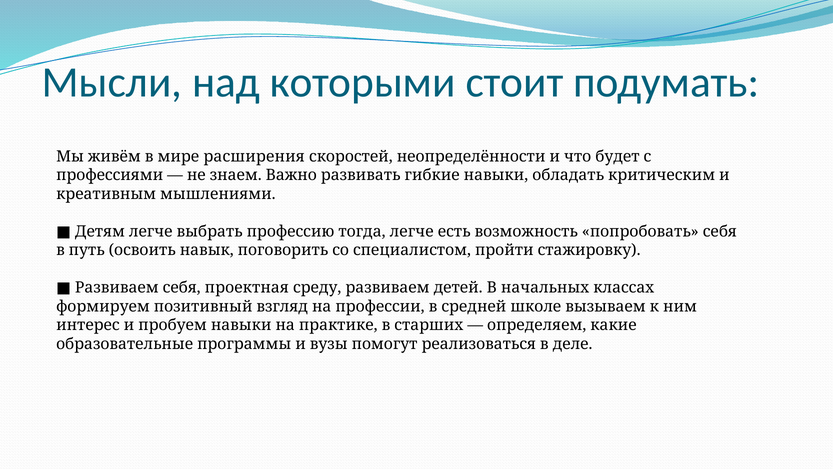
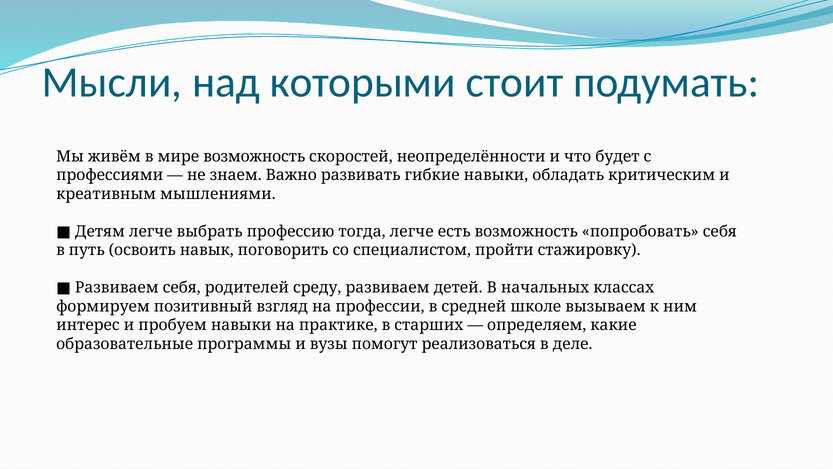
мире расширения: расширения -> возможность
проектная: проектная -> родителей
